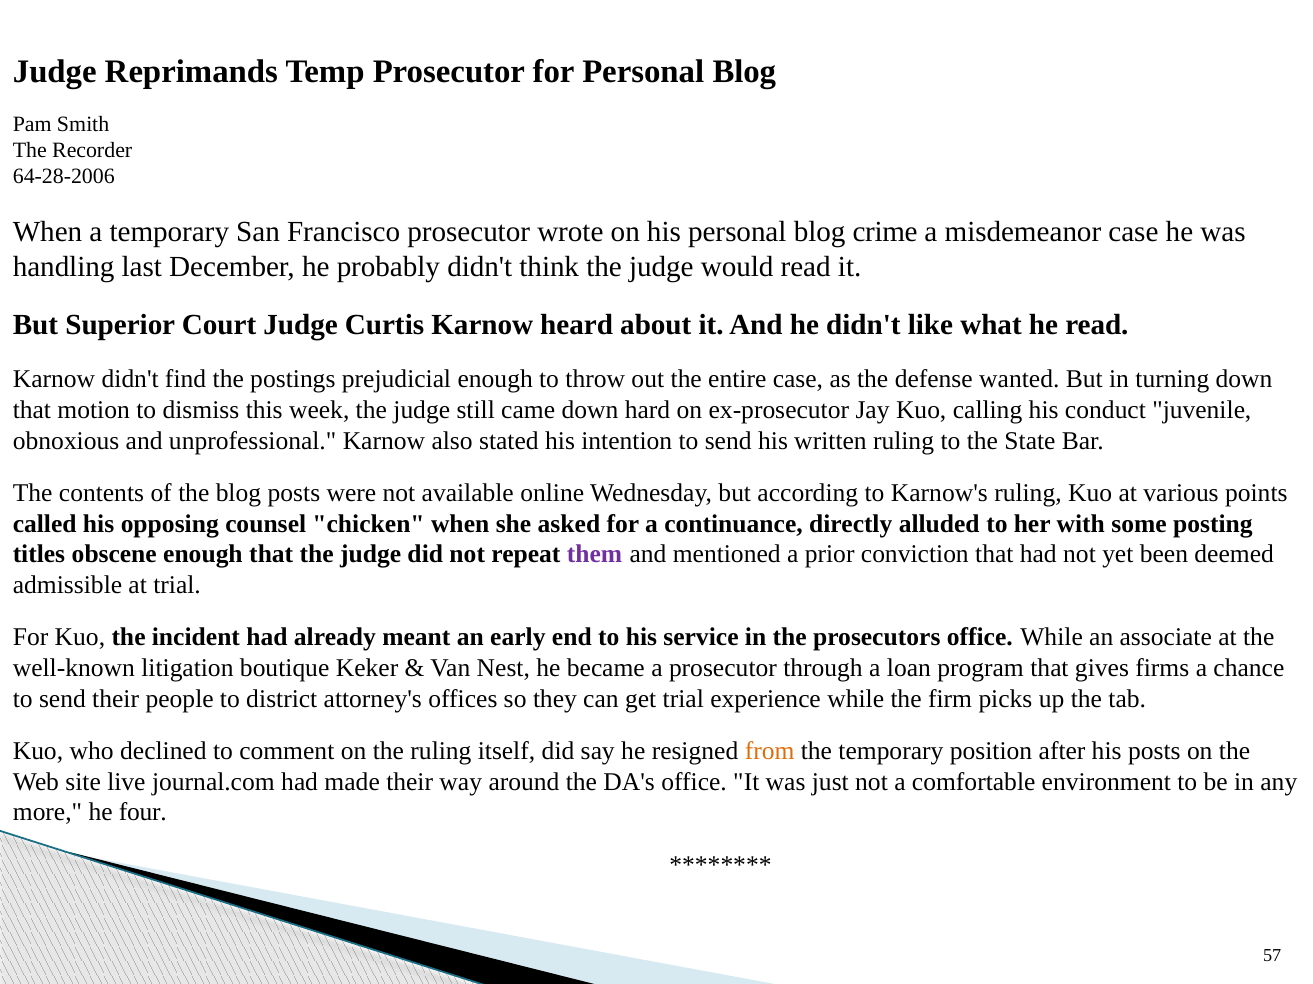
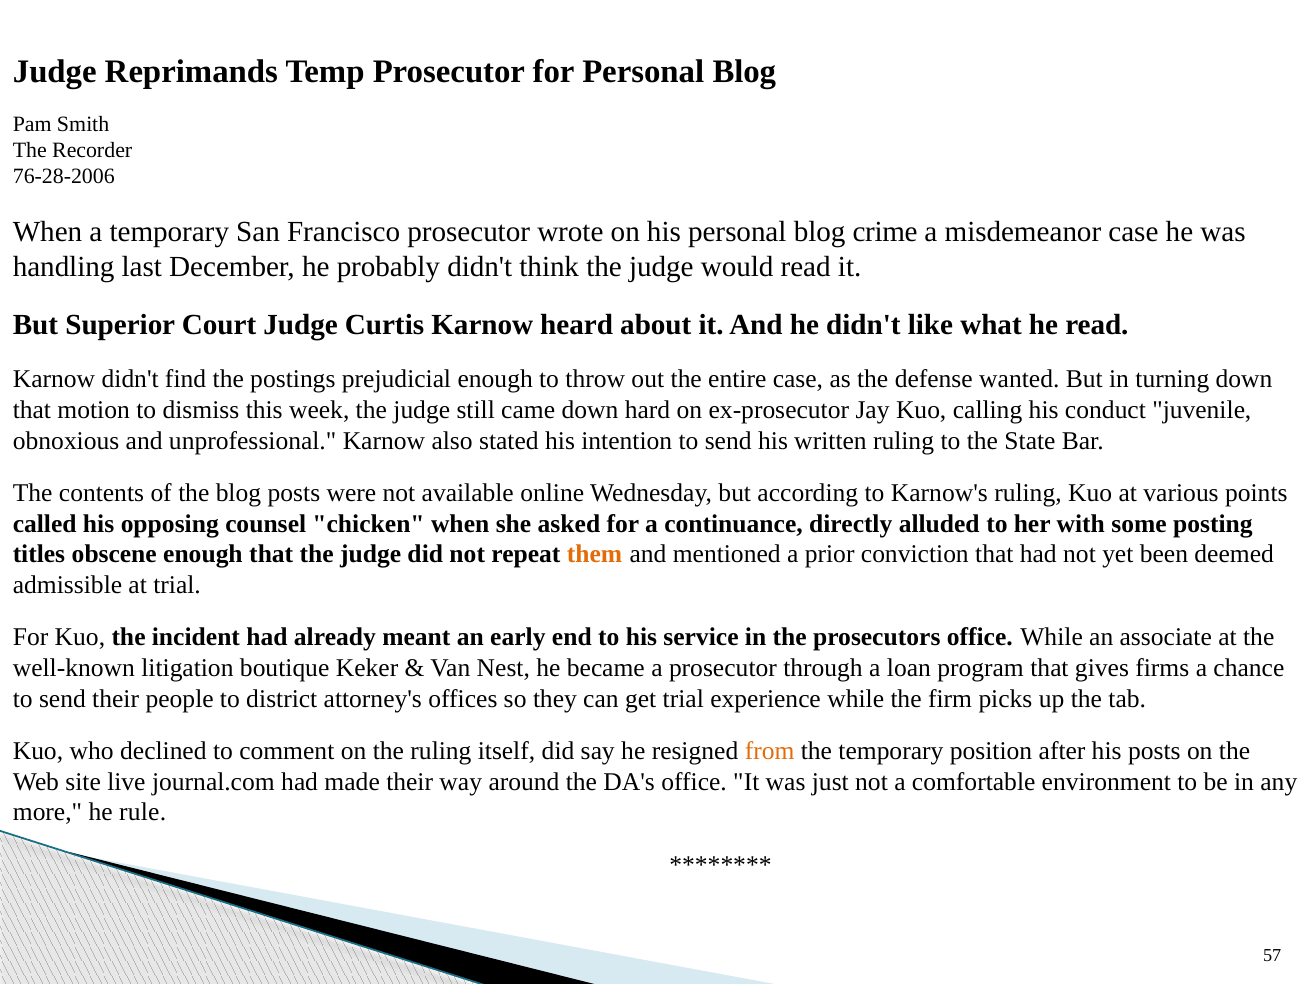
64-28-2006: 64-28-2006 -> 76-28-2006
them colour: purple -> orange
four: four -> rule
